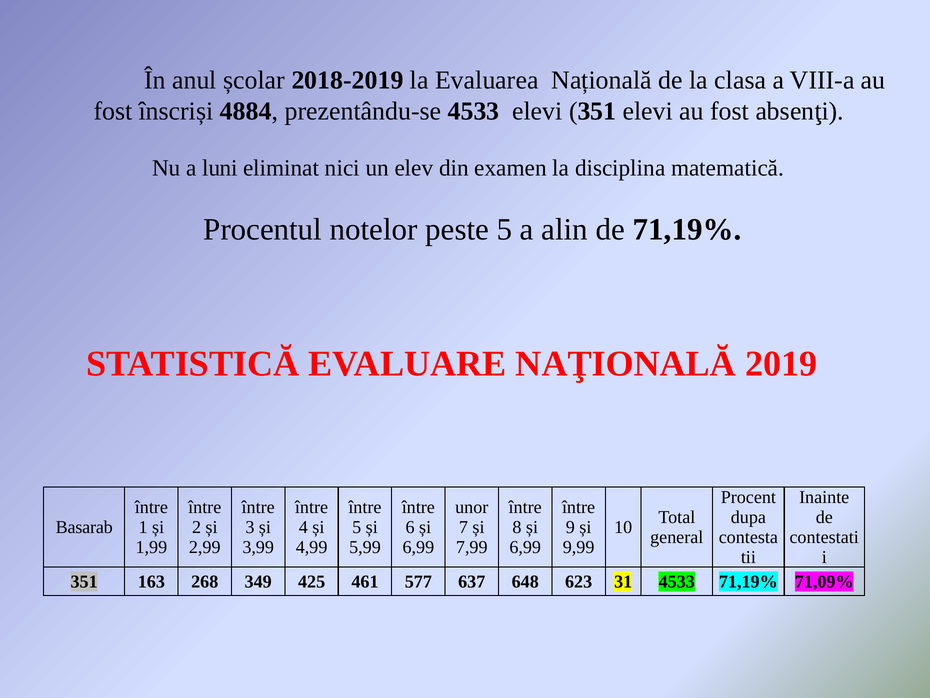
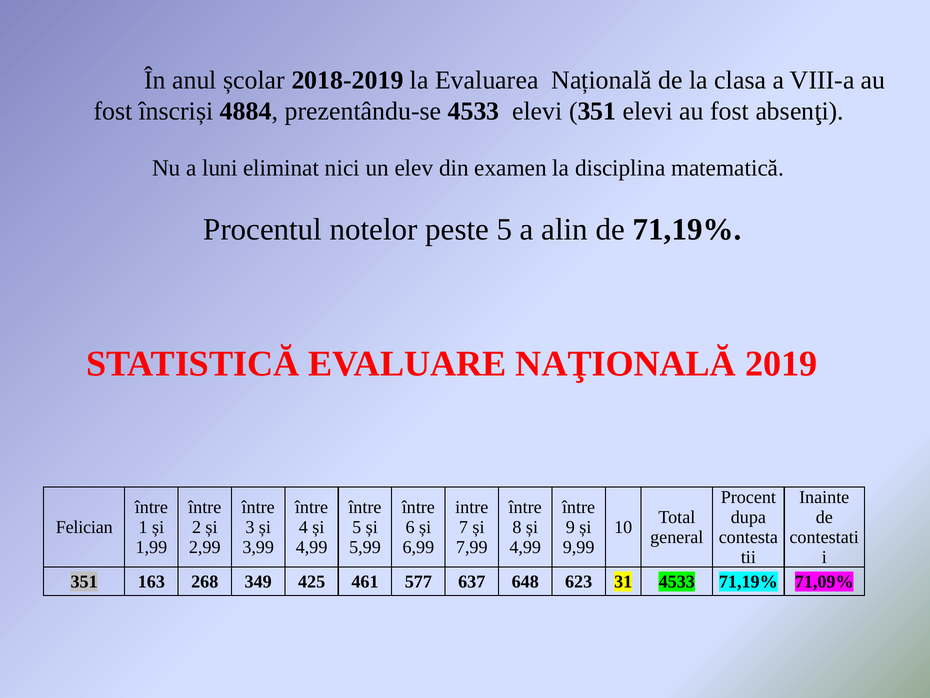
unor: unor -> intre
Basarab: Basarab -> Felician
6,99 at (525, 547): 6,99 -> 4,99
